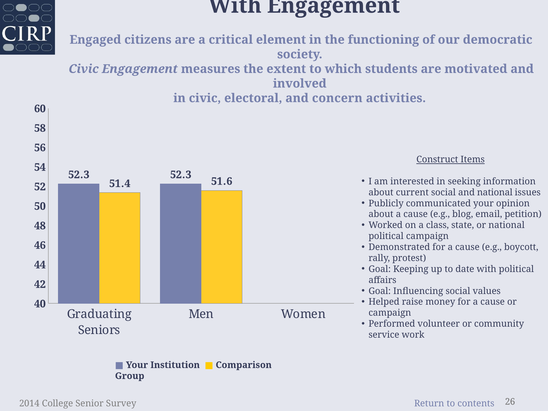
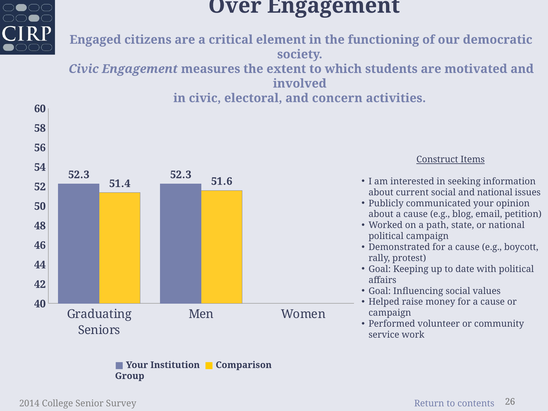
With at (235, 6): With -> Over
class: class -> path
